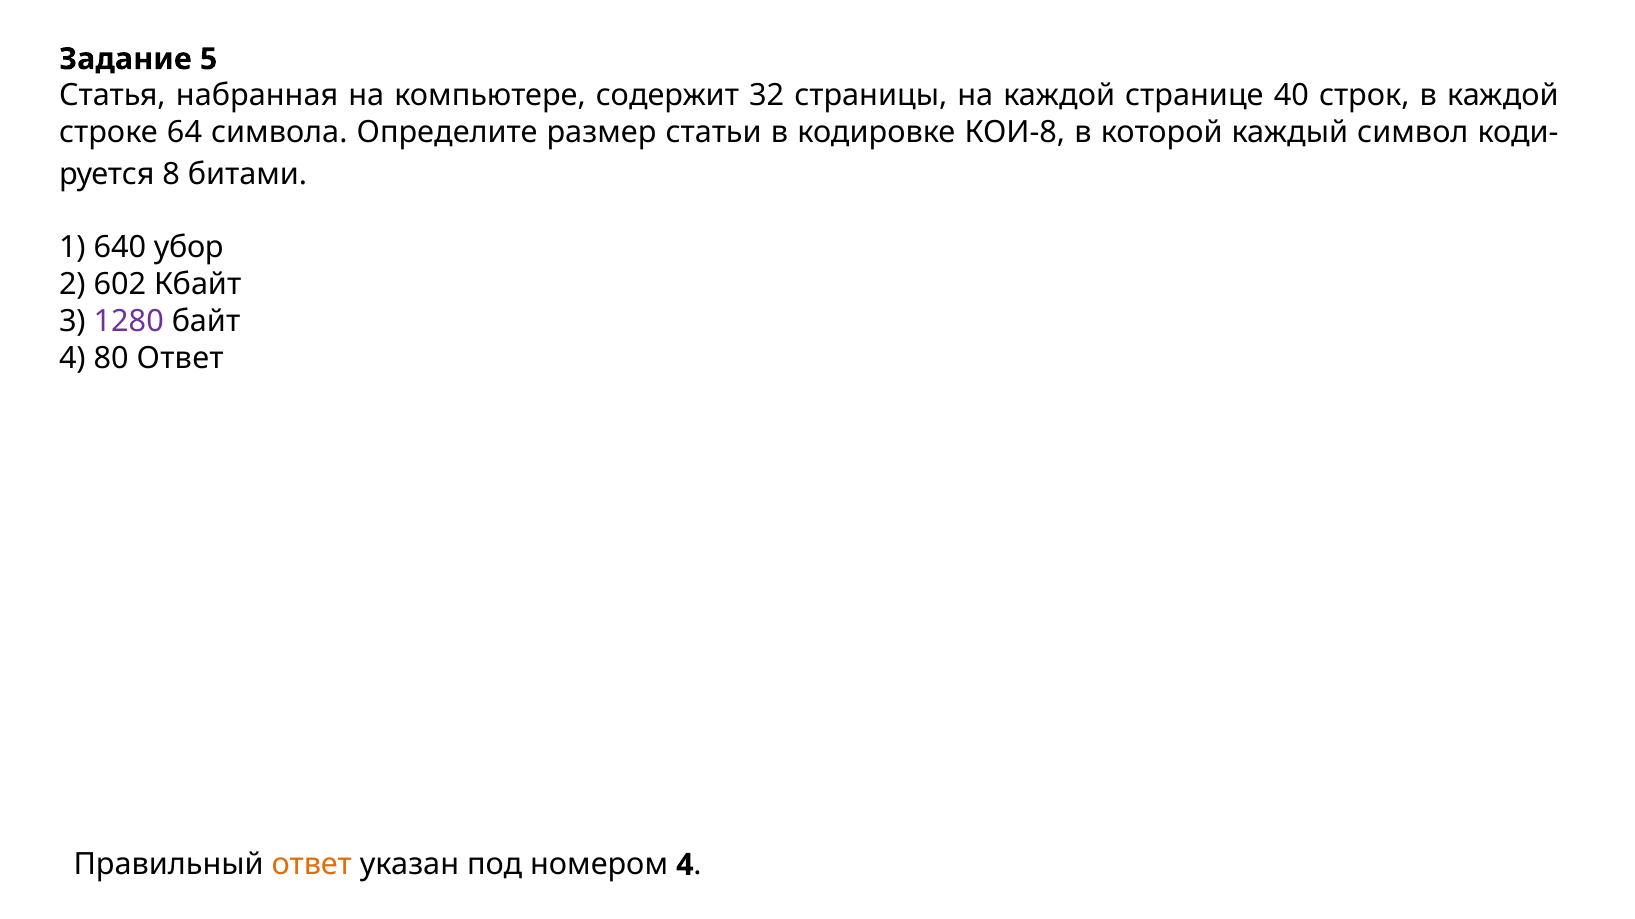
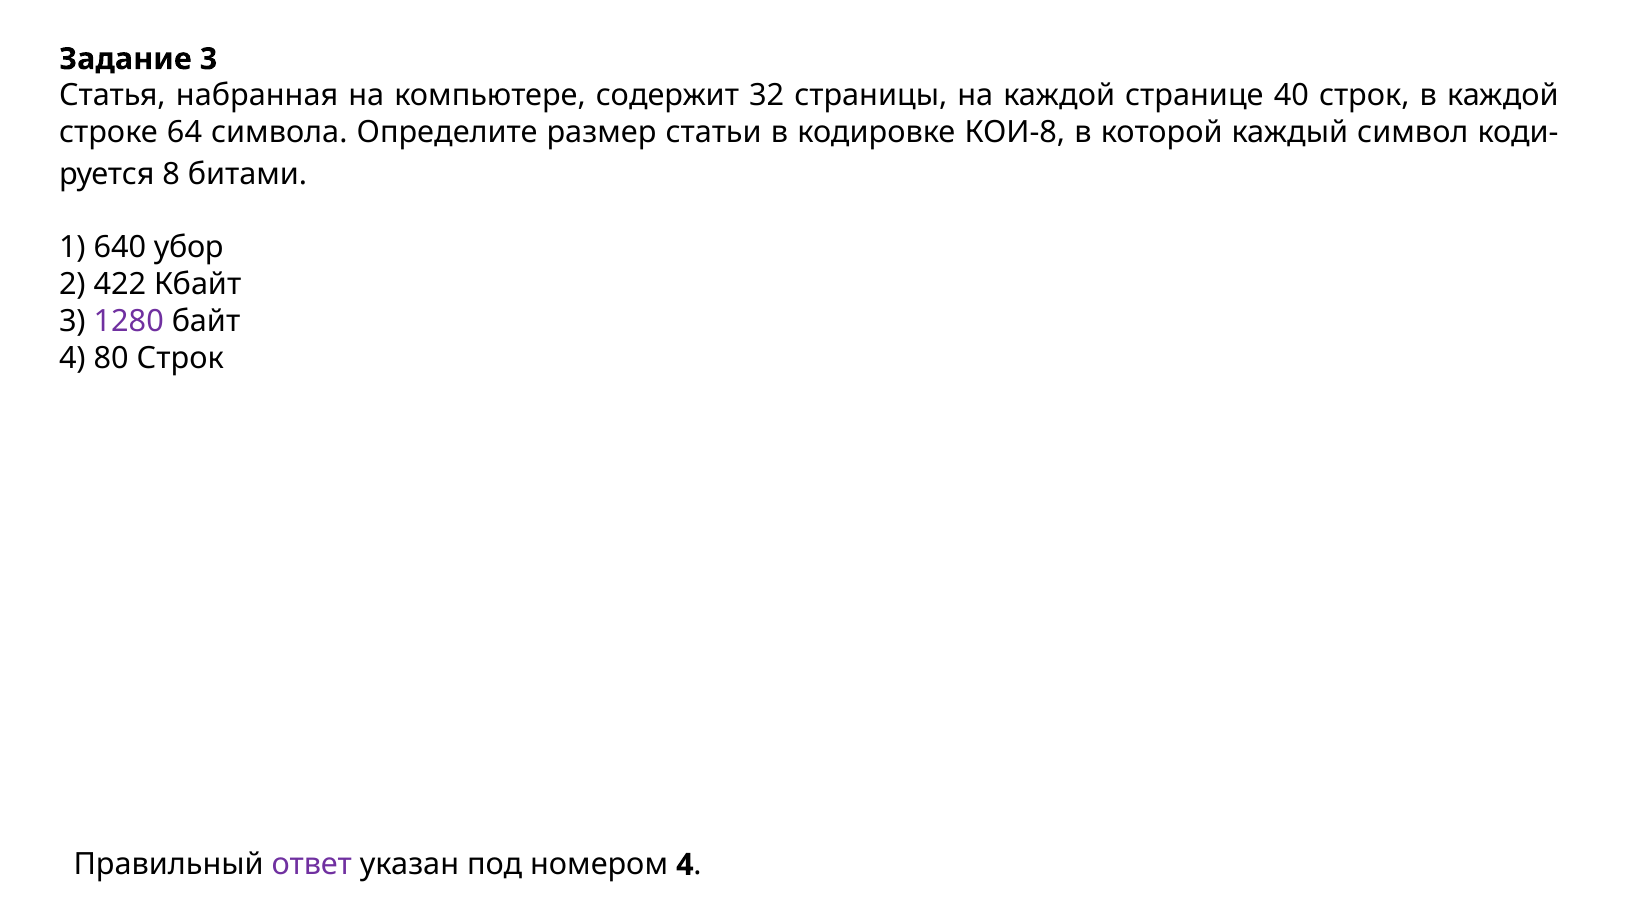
Задание 5: 5 -> 3
602: 602 -> 422
80 Ответ: Ответ -> Строк
ответ at (312, 865) colour: orange -> purple
